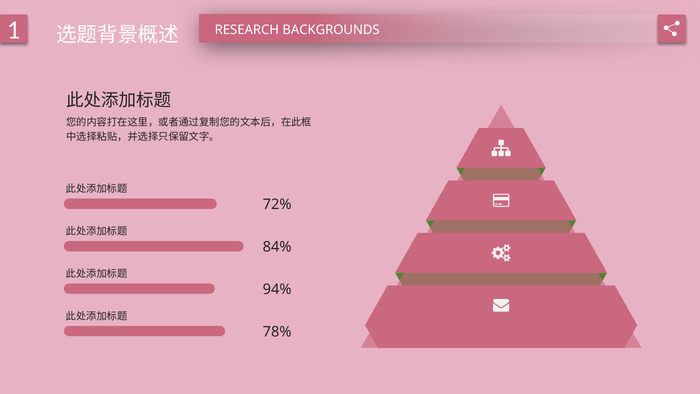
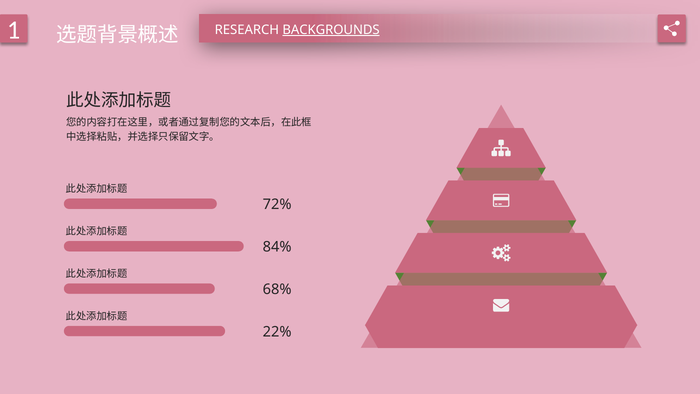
BACKGROUNDS underline: none -> present
94%: 94% -> 68%
78%: 78% -> 22%
